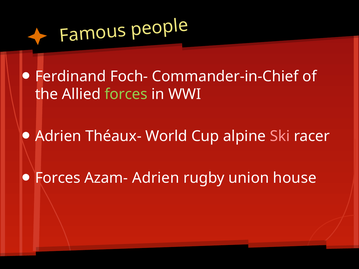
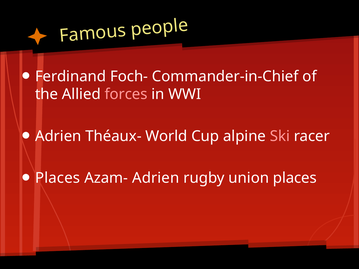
forces at (126, 94) colour: light green -> pink
Forces at (58, 178): Forces -> Places
union house: house -> places
